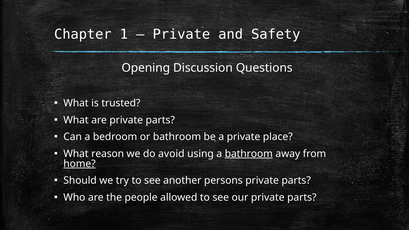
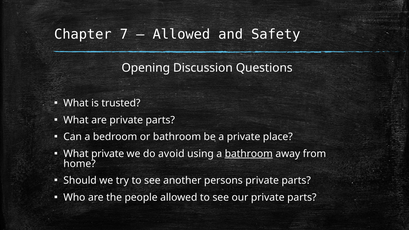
1: 1 -> 7
Private at (181, 34): Private -> Allowed
What reason: reason -> private
home underline: present -> none
